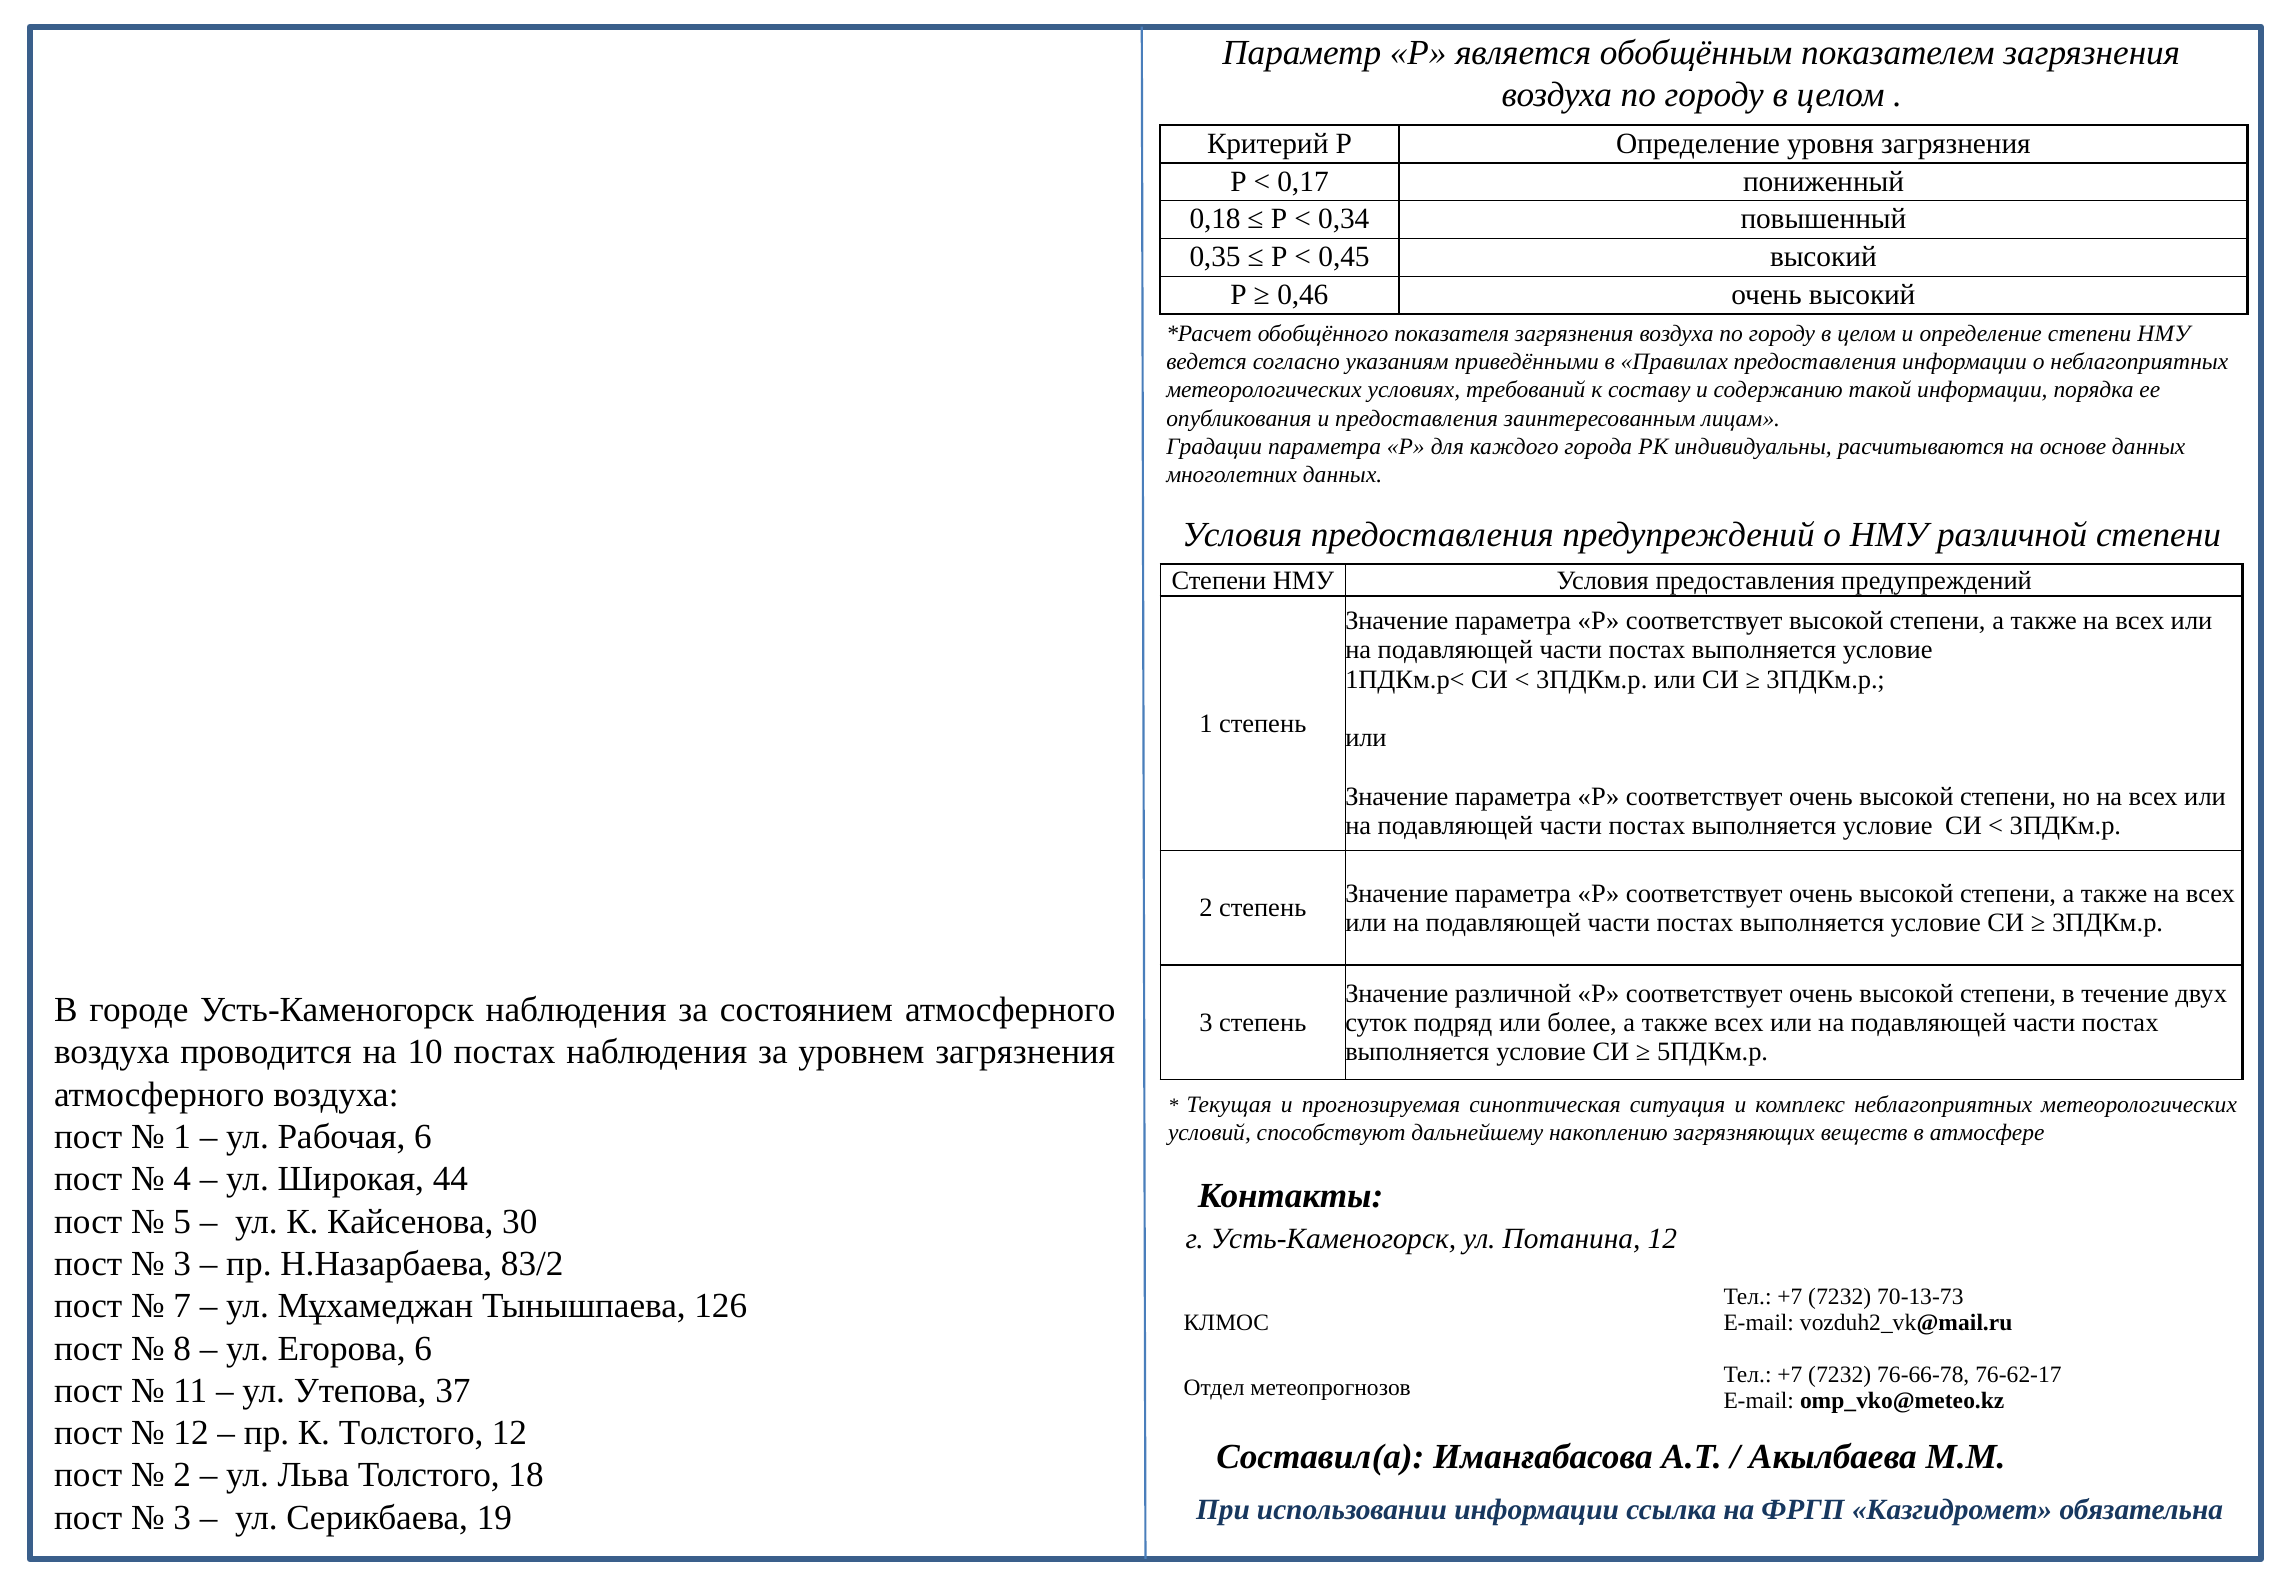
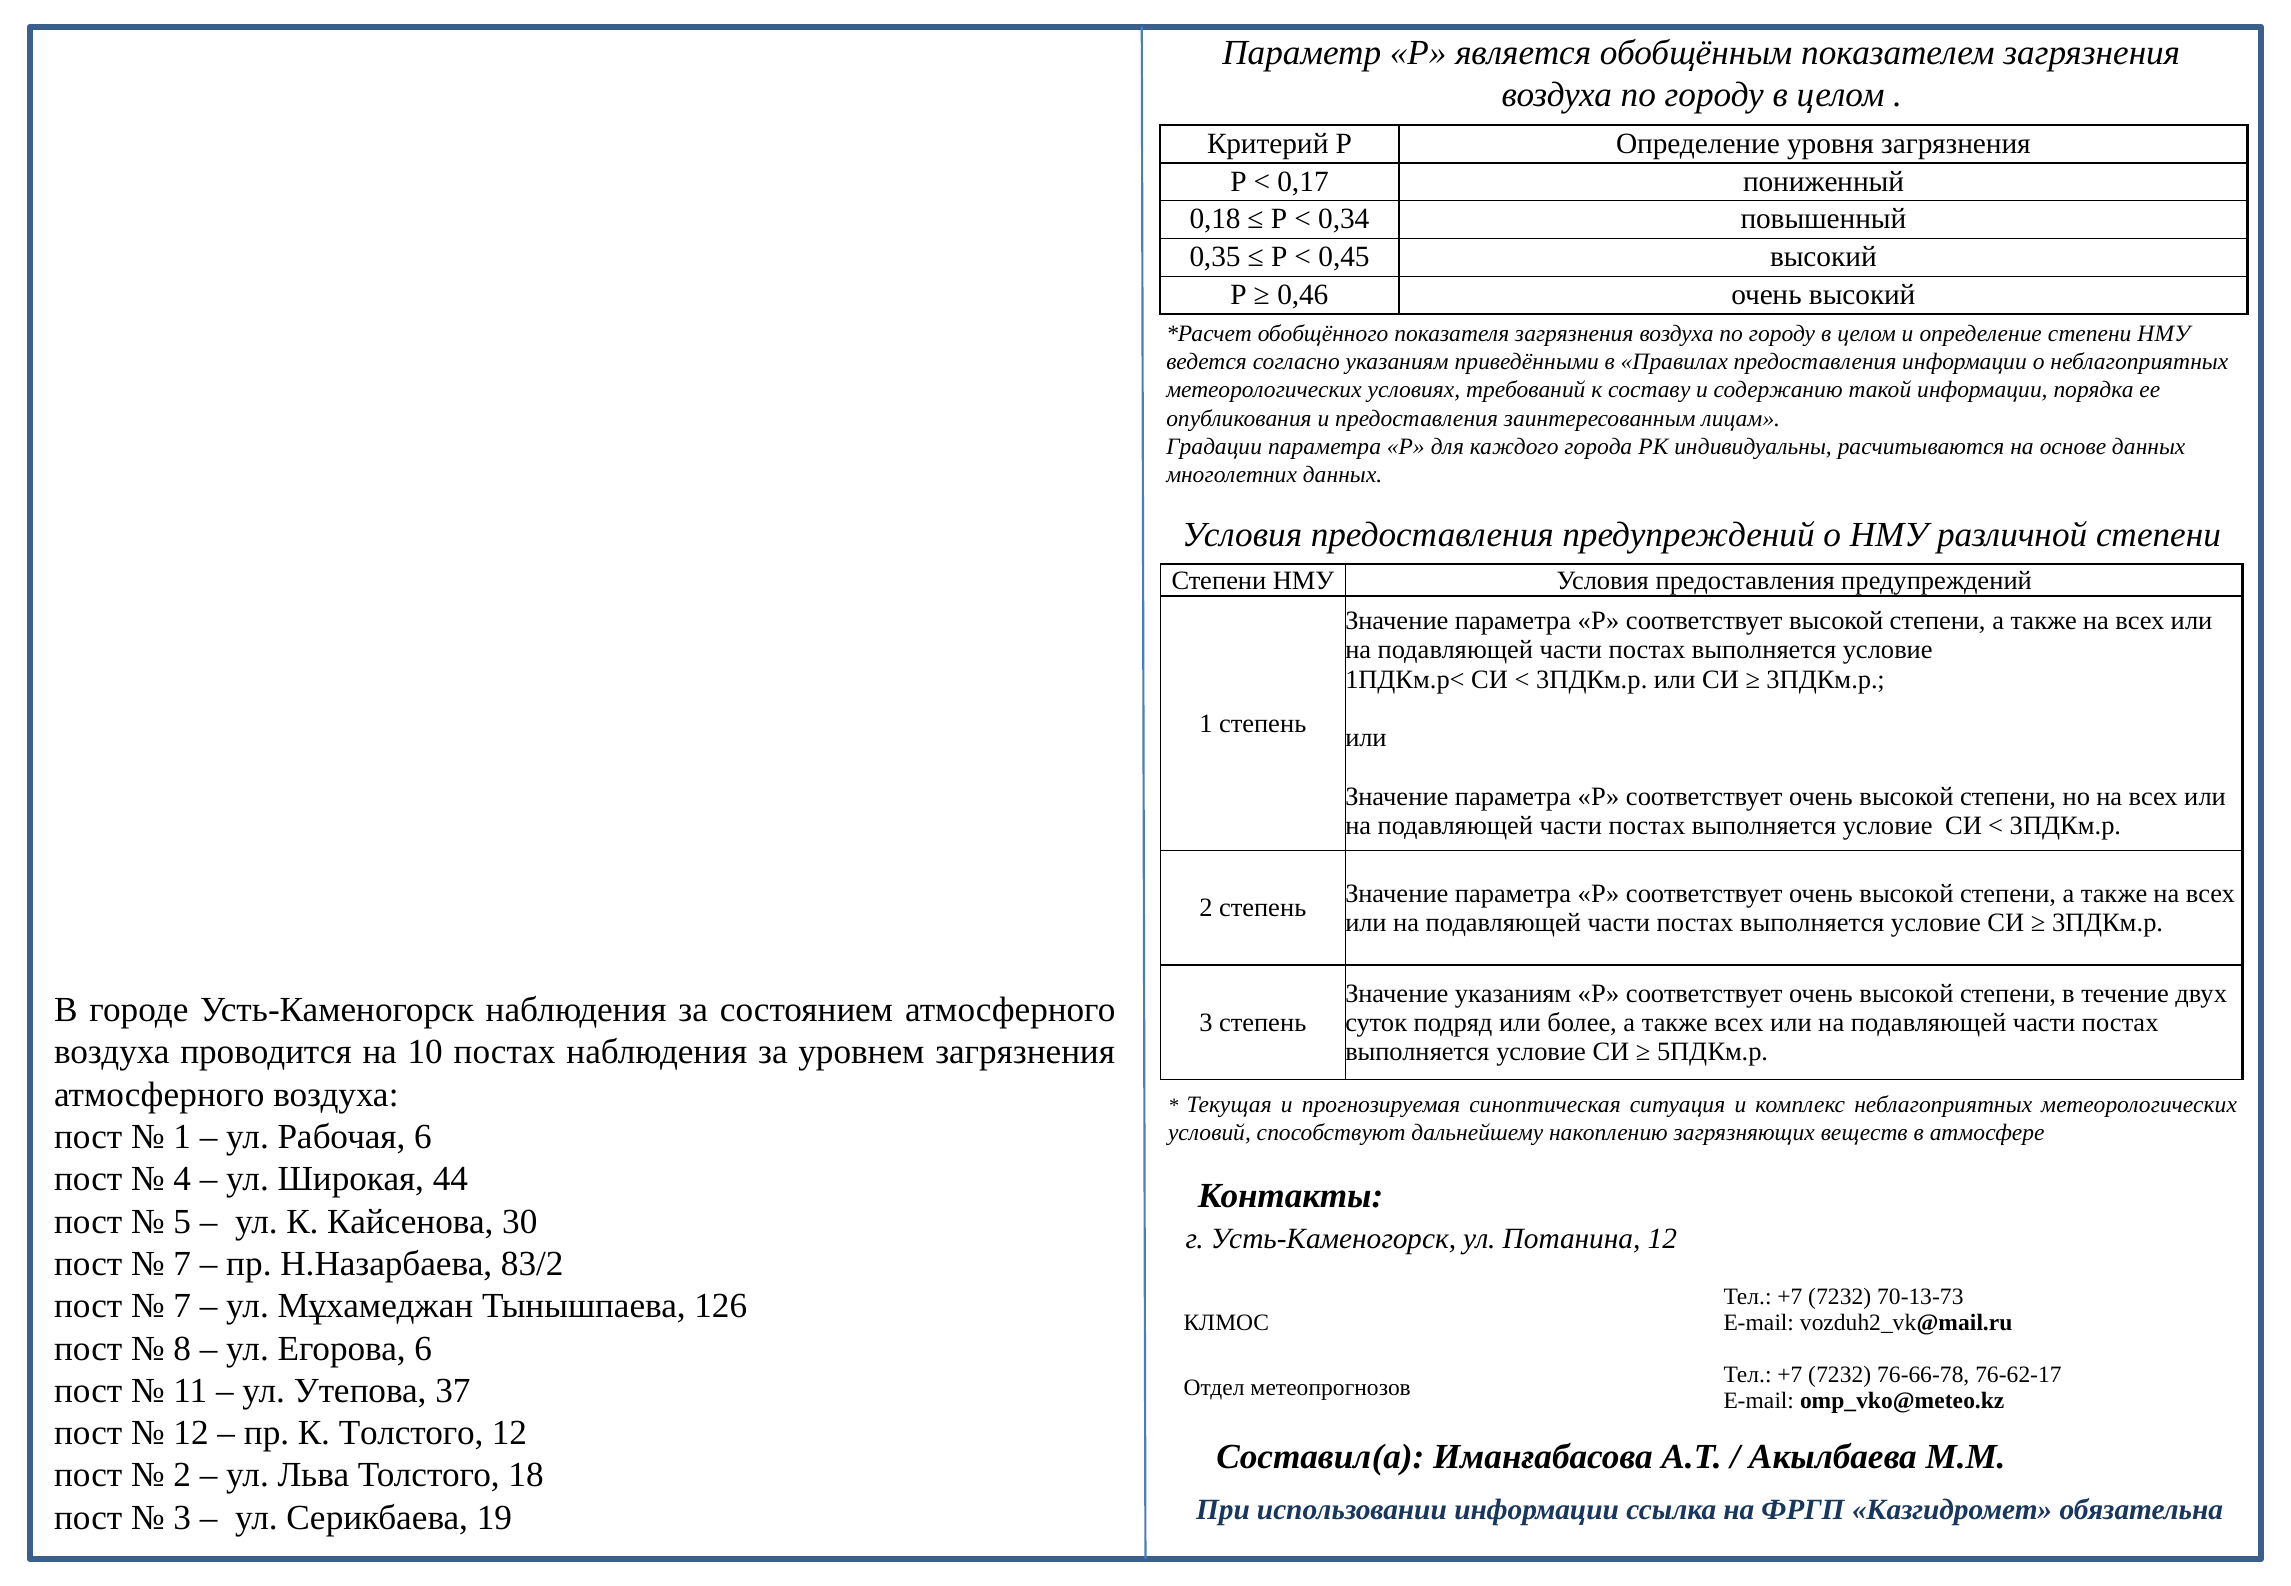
Значение различной: различной -> указаниям
3 at (182, 1264): 3 -> 7
